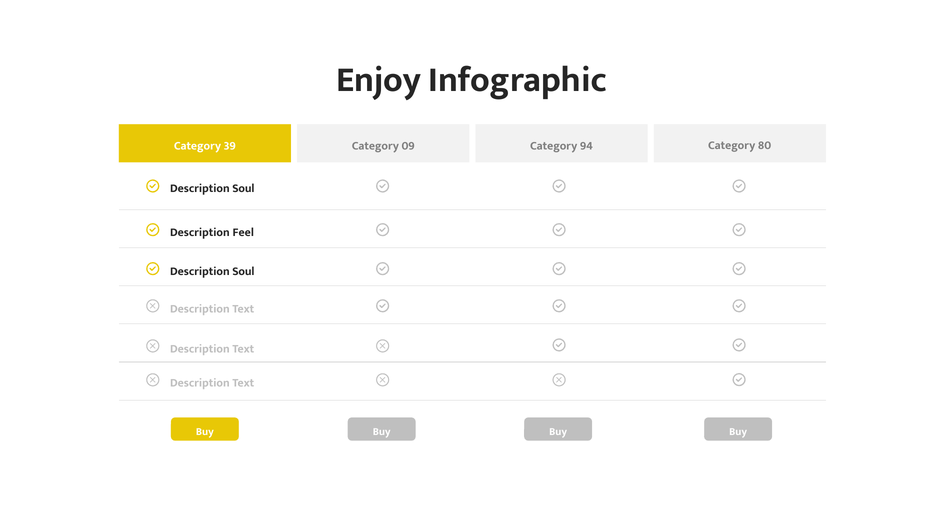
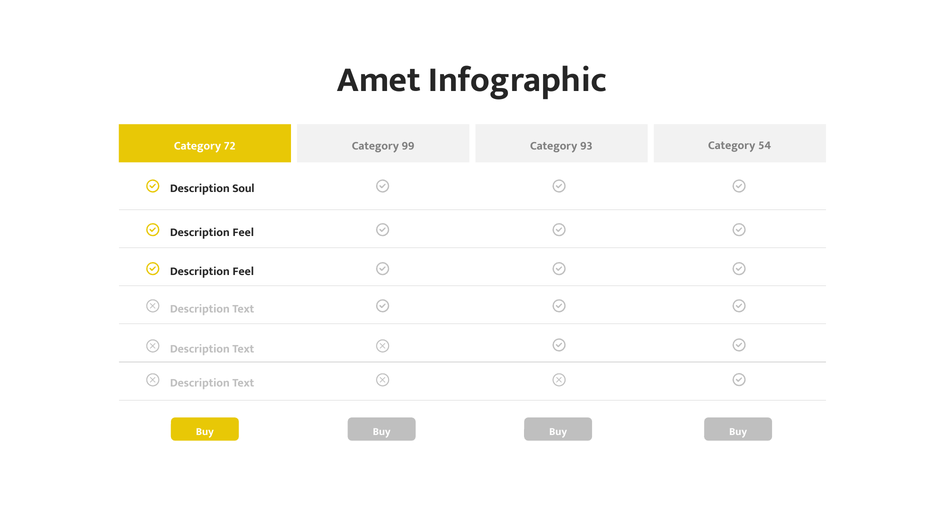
Enjoy: Enjoy -> Amet
39: 39 -> 72
09: 09 -> 99
94: 94 -> 93
80: 80 -> 54
Soul at (243, 271): Soul -> Feel
